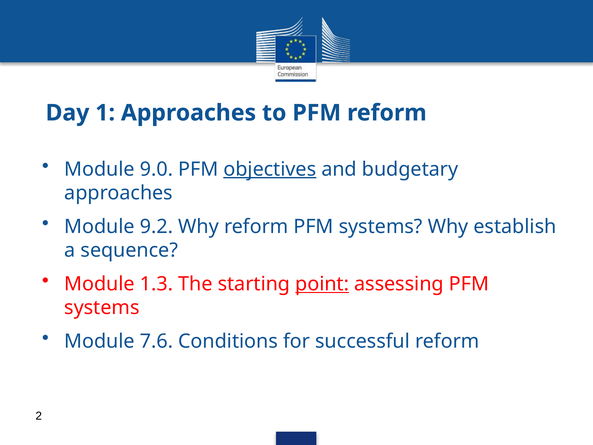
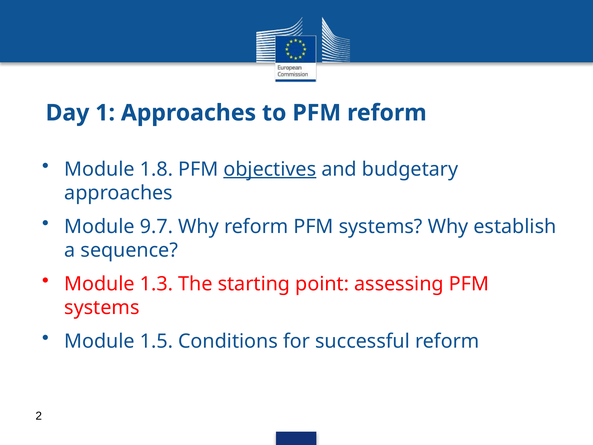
9.0: 9.0 -> 1.8
9.2: 9.2 -> 9.7
point underline: present -> none
7.6: 7.6 -> 1.5
